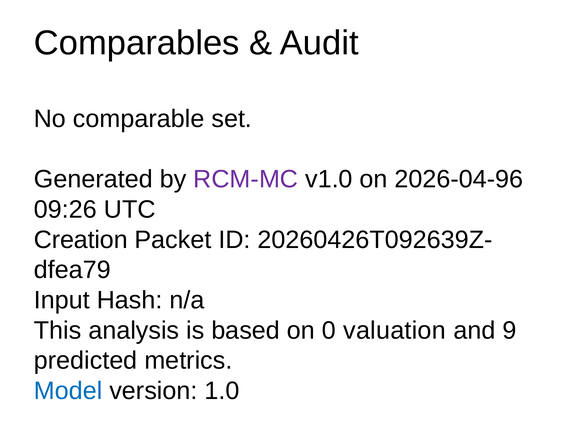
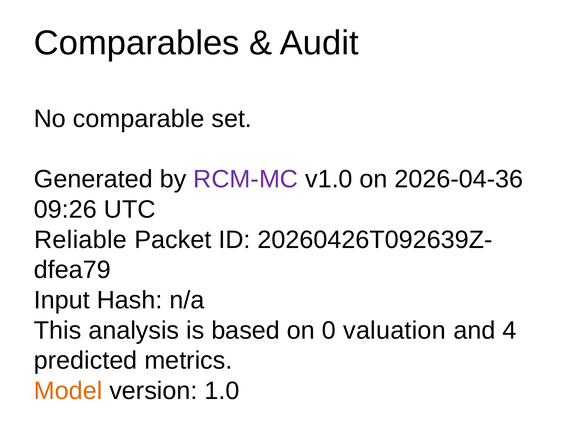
2026-04-96: 2026-04-96 -> 2026-04-36
Creation: Creation -> Reliable
9: 9 -> 4
Model colour: blue -> orange
